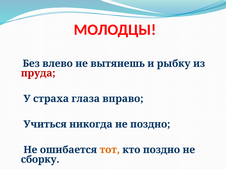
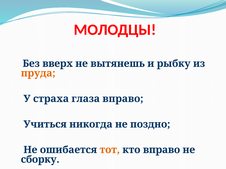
влево: влево -> вверх
пруда colour: red -> orange
кто поздно: поздно -> вправо
